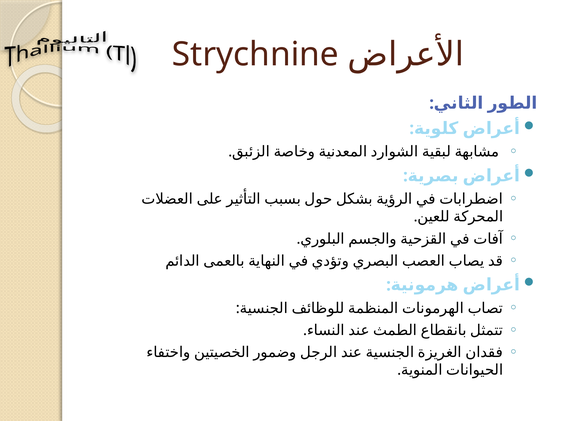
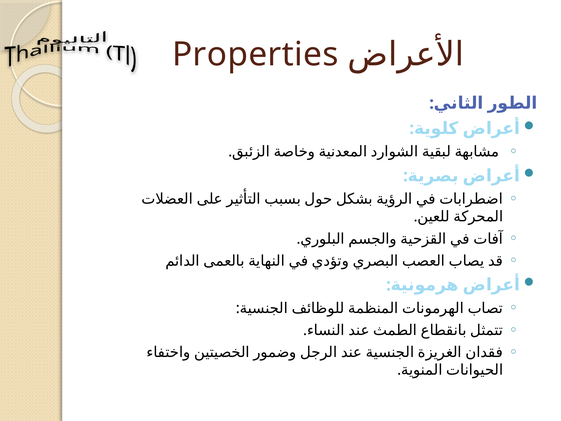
Strychnine: Strychnine -> Properties
